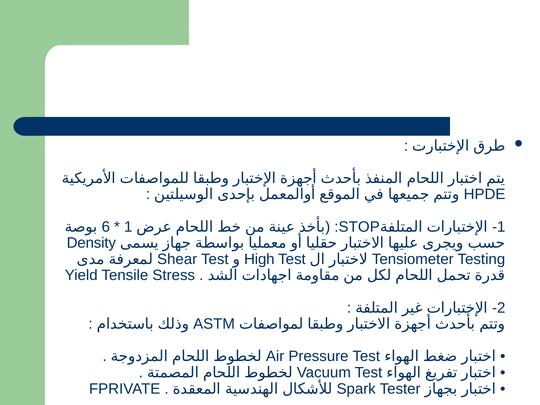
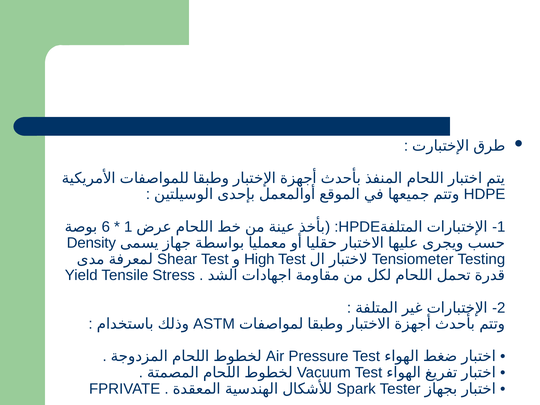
HPDE: HPDE -> HDPE
STOP: STOP -> HPDE
